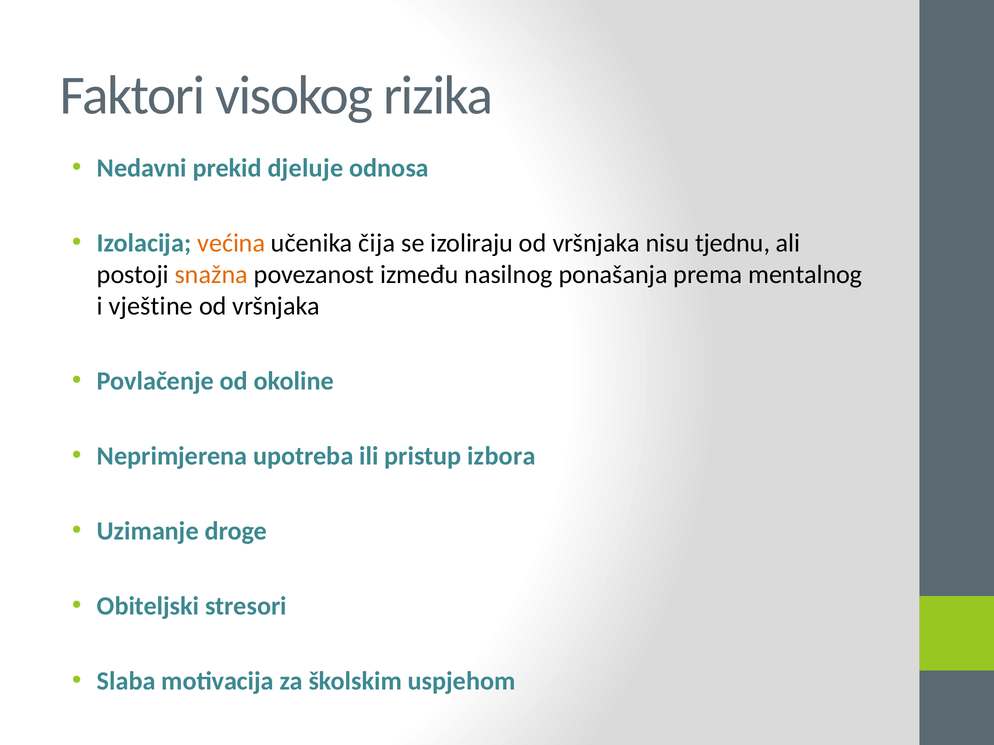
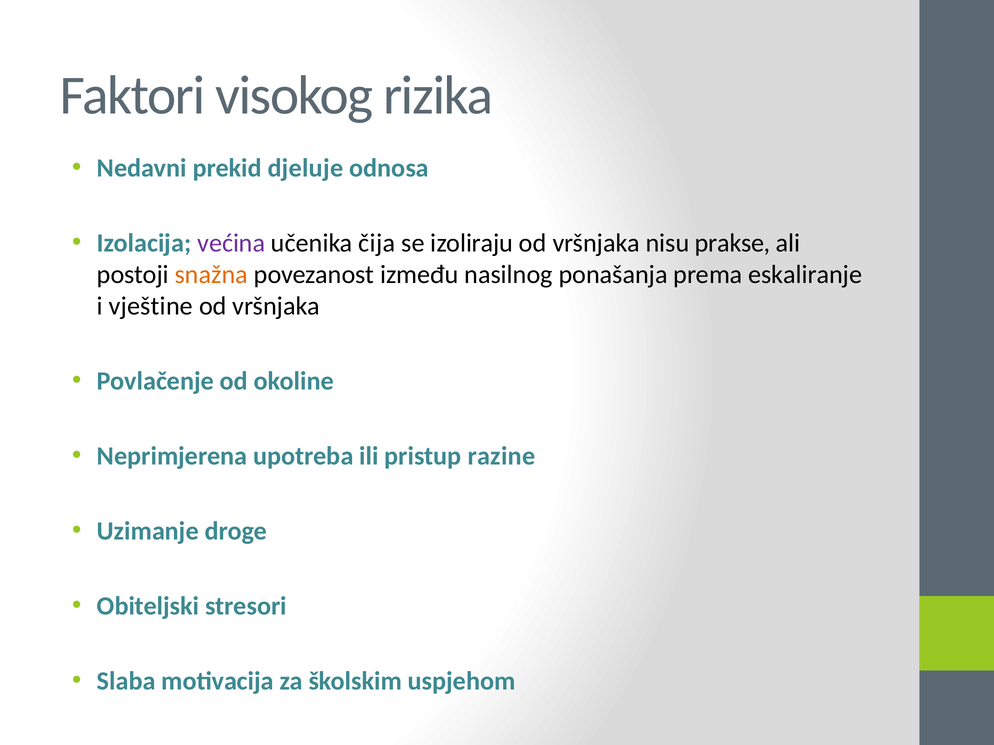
većina colour: orange -> purple
tjednu: tjednu -> prakse
mentalnog: mentalnog -> eskaliranje
izbora: izbora -> razine
